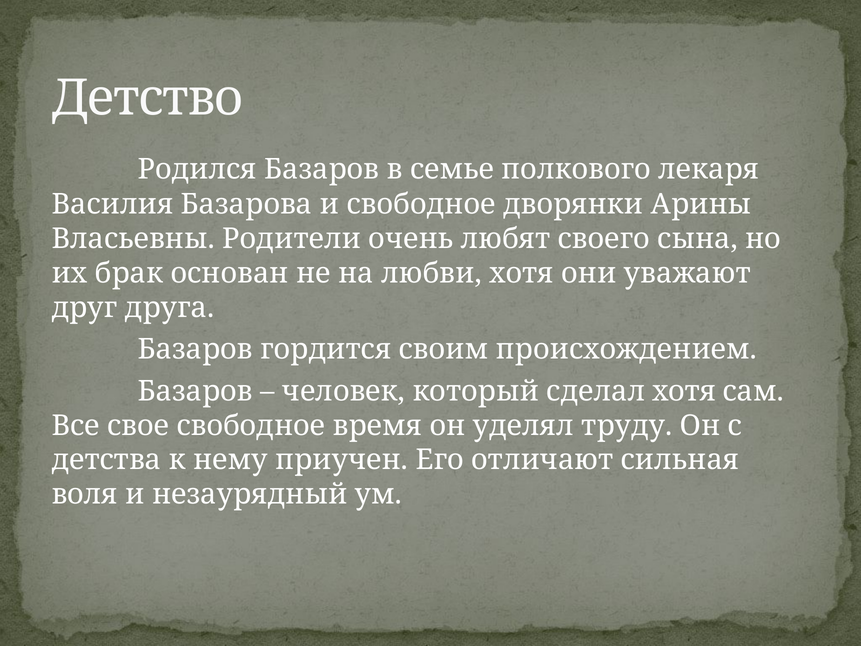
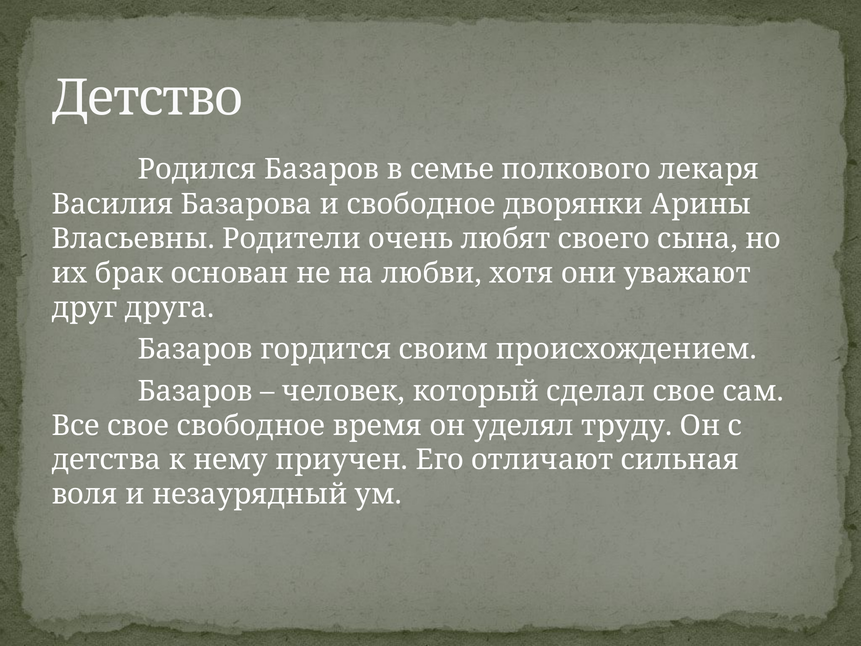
сделал хотя: хотя -> свое
